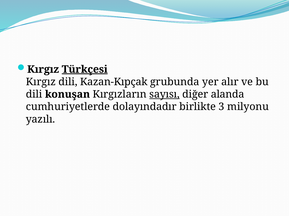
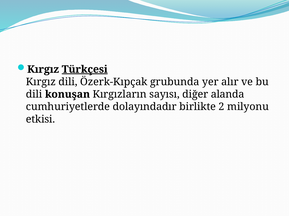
Kazan-Kıpçak: Kazan-Kıpçak -> Özerk-Kıpçak
sayısı underline: present -> none
3: 3 -> 2
yazılı: yazılı -> etkisi
